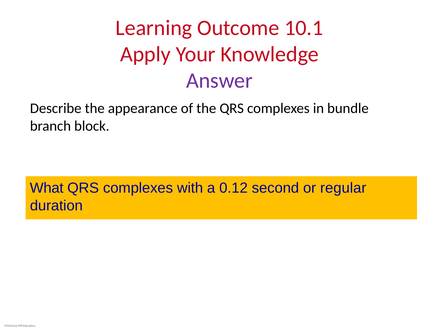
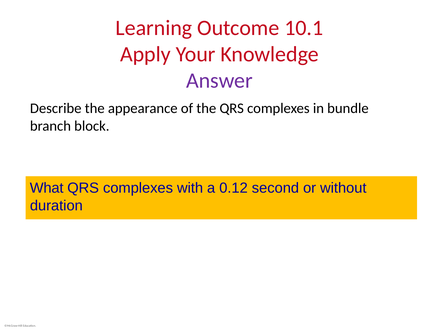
regular: regular -> without
